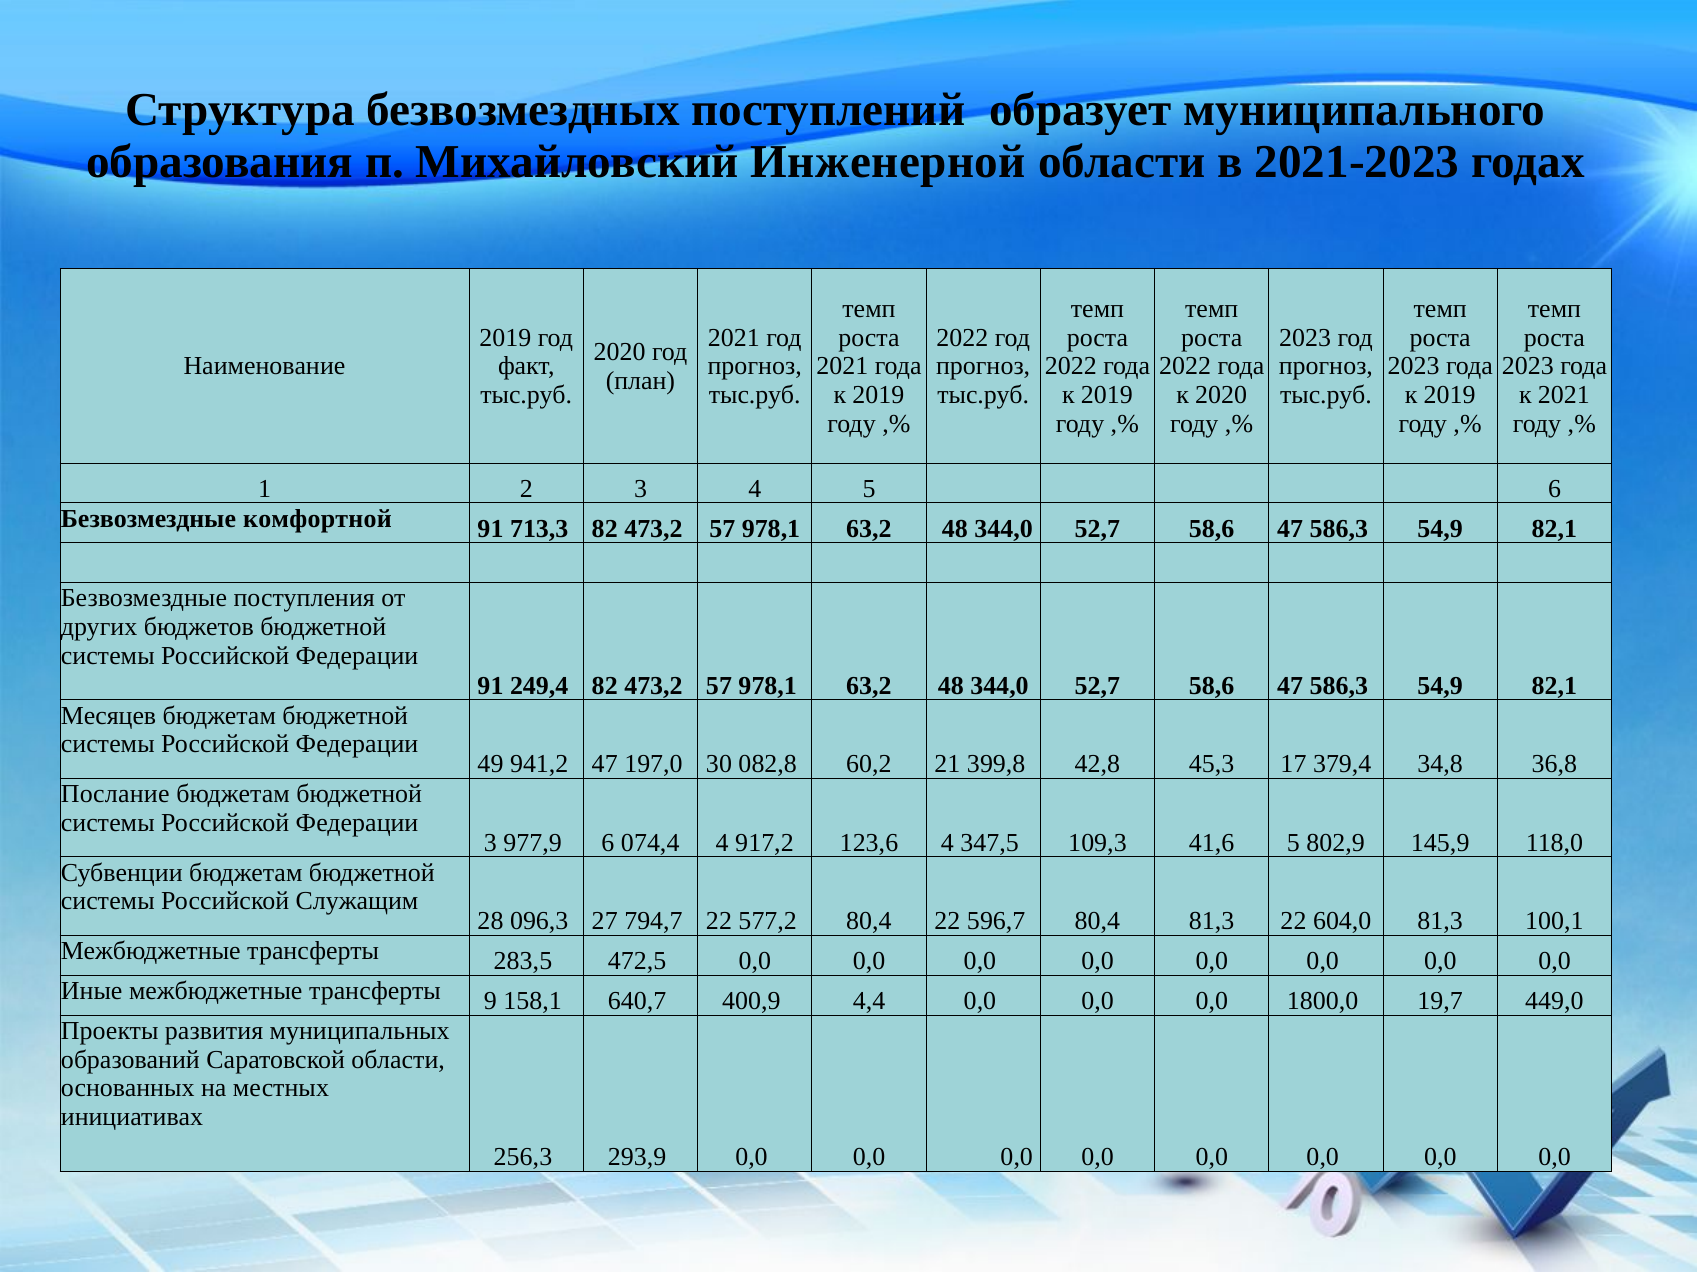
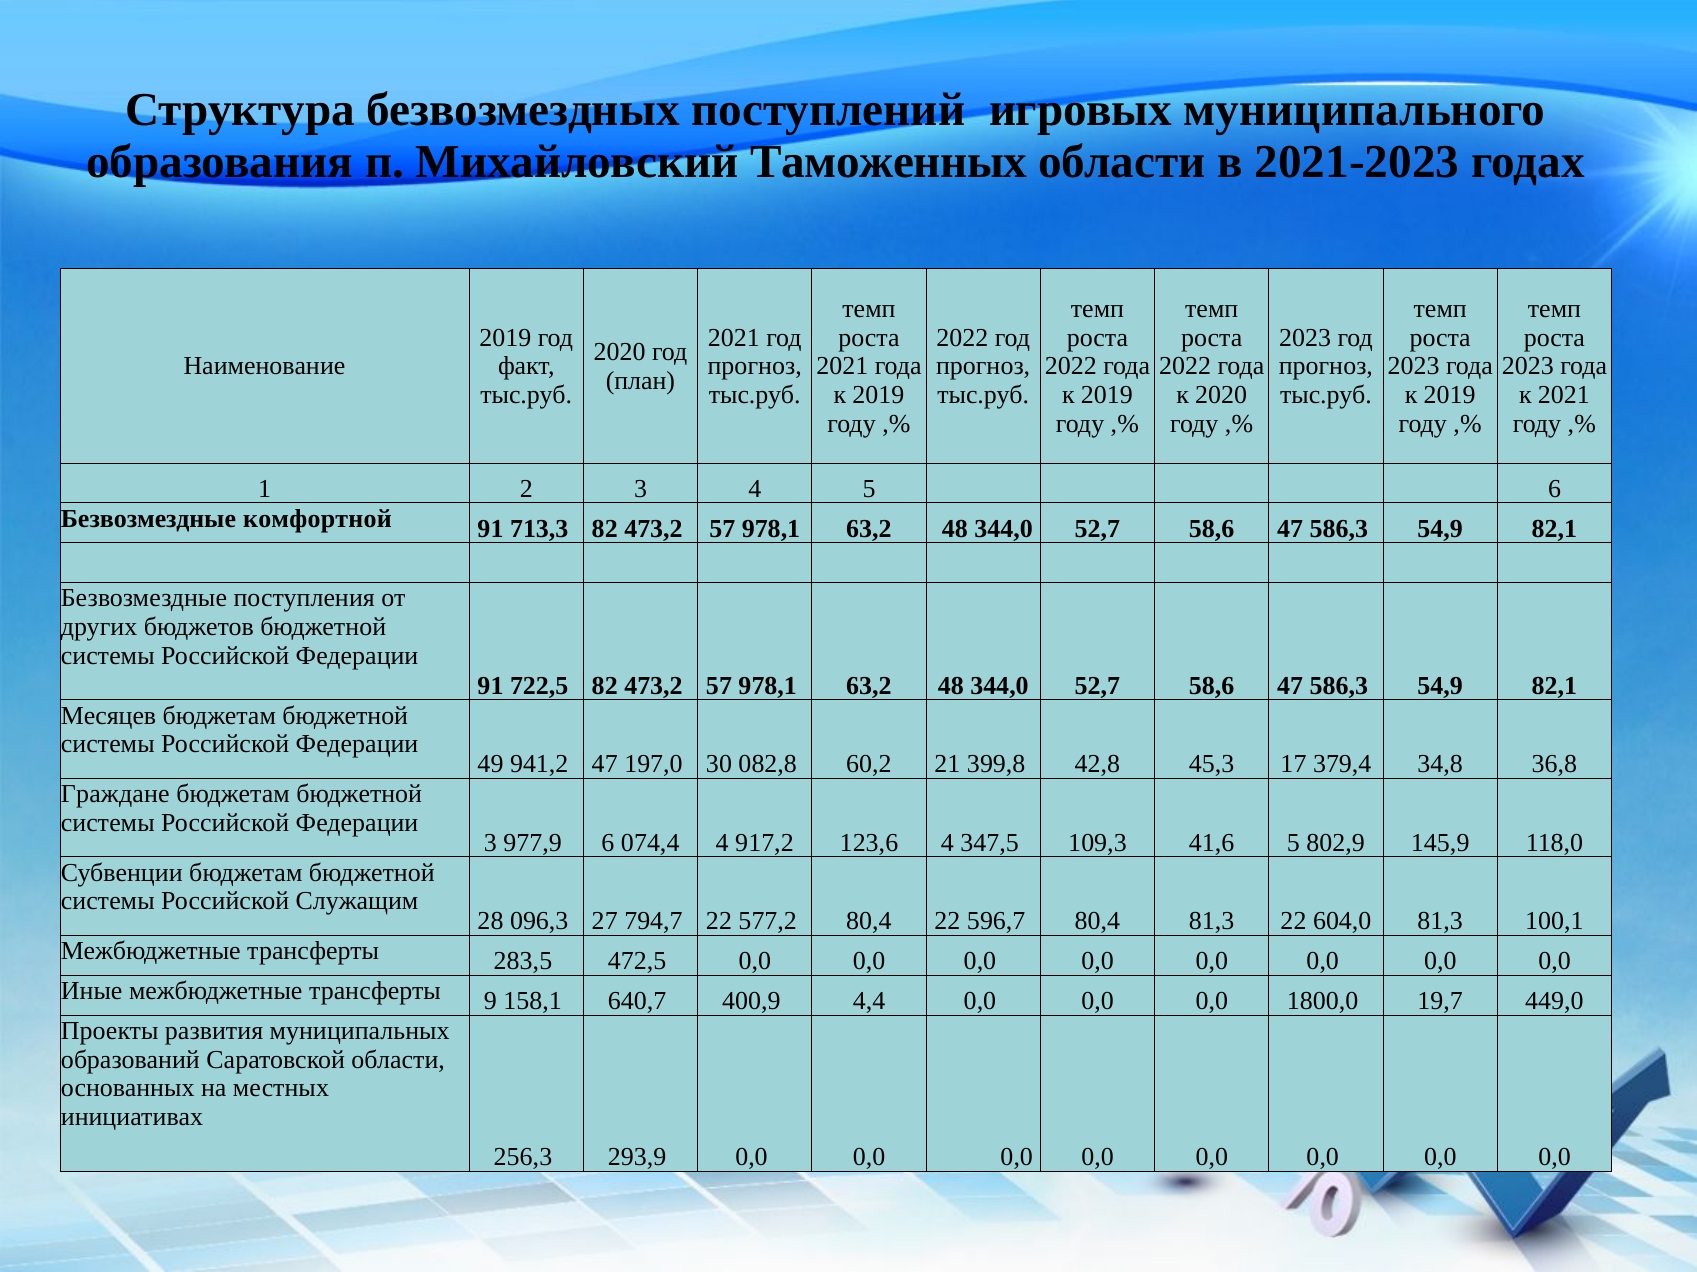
образует: образует -> игровых
Инженерной: Инженерной -> Таможенных
249,4: 249,4 -> 722,5
Послание: Послание -> Граждане
